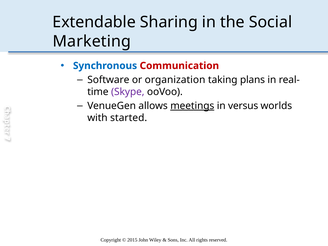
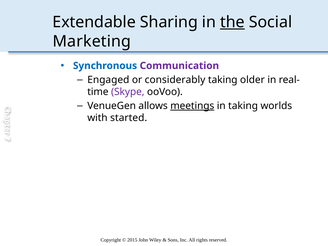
the underline: none -> present
Communication colour: red -> purple
Software: Software -> Engaged
organization: organization -> considerably
plans: plans -> older
in versus: versus -> taking
